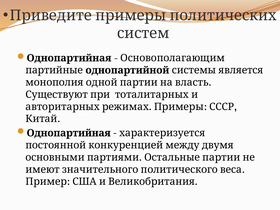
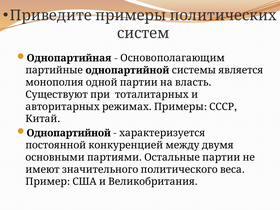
Однопартийная at (69, 133): Однопартийная -> Однопартийной
